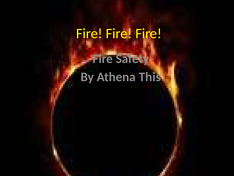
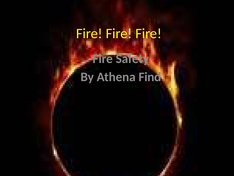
This: This -> Find
